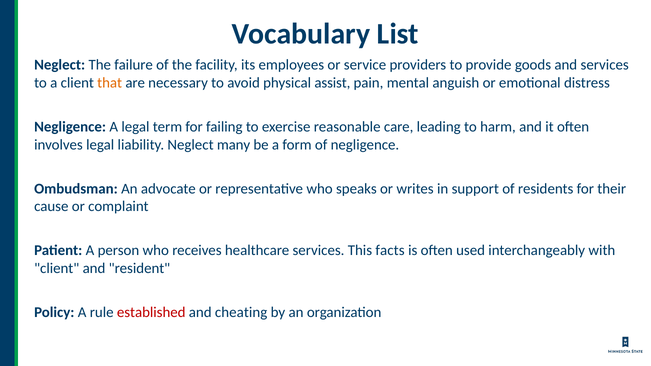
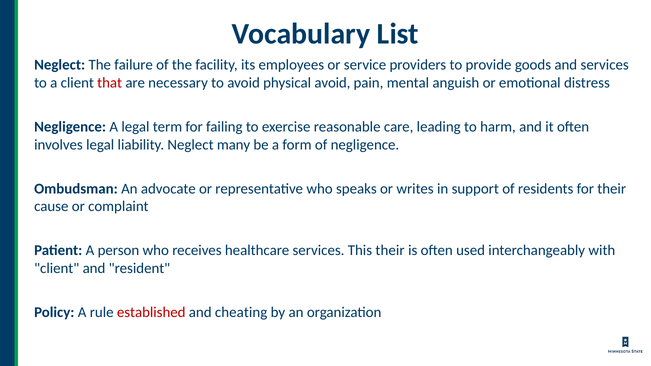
that colour: orange -> red
physical assist: assist -> avoid
This facts: facts -> their
